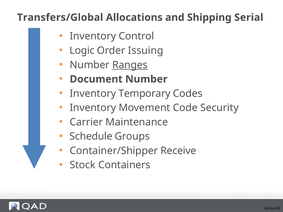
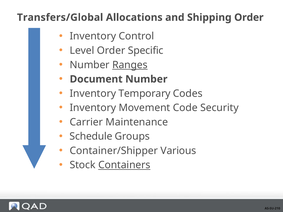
Shipping Serial: Serial -> Order
Logic: Logic -> Level
Issuing: Issuing -> Specific
Receive: Receive -> Various
Containers underline: none -> present
